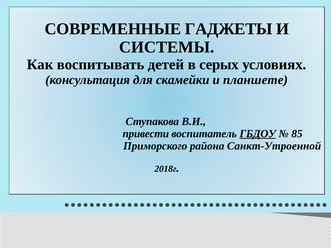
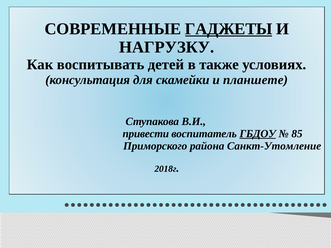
ГАДЖЕТЫ underline: none -> present
СИСТЕМЫ: СИСТЕМЫ -> НАГРУЗКУ
серых: серых -> также
Санкт-Утроенной: Санкт-Утроенной -> Санкт-Утомление
